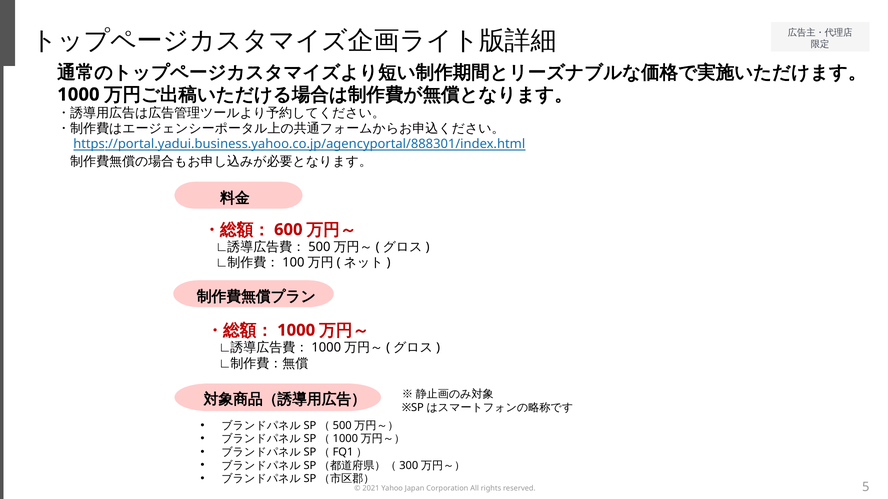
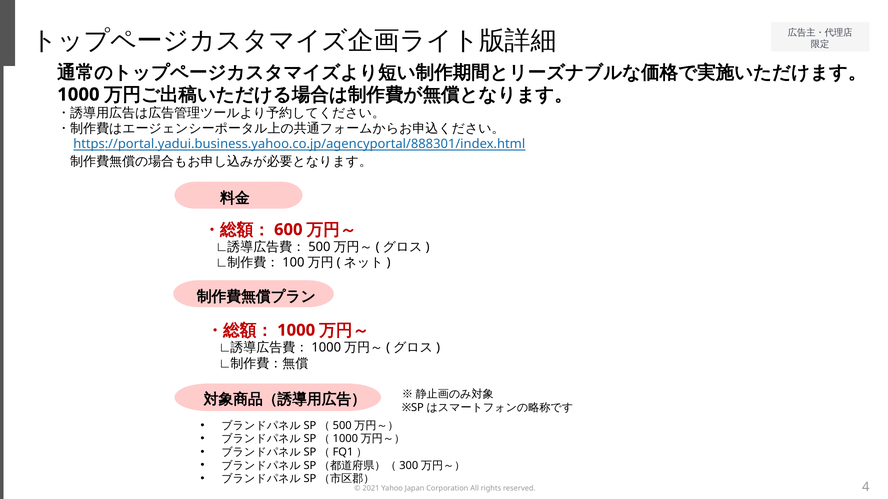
5: 5 -> 4
